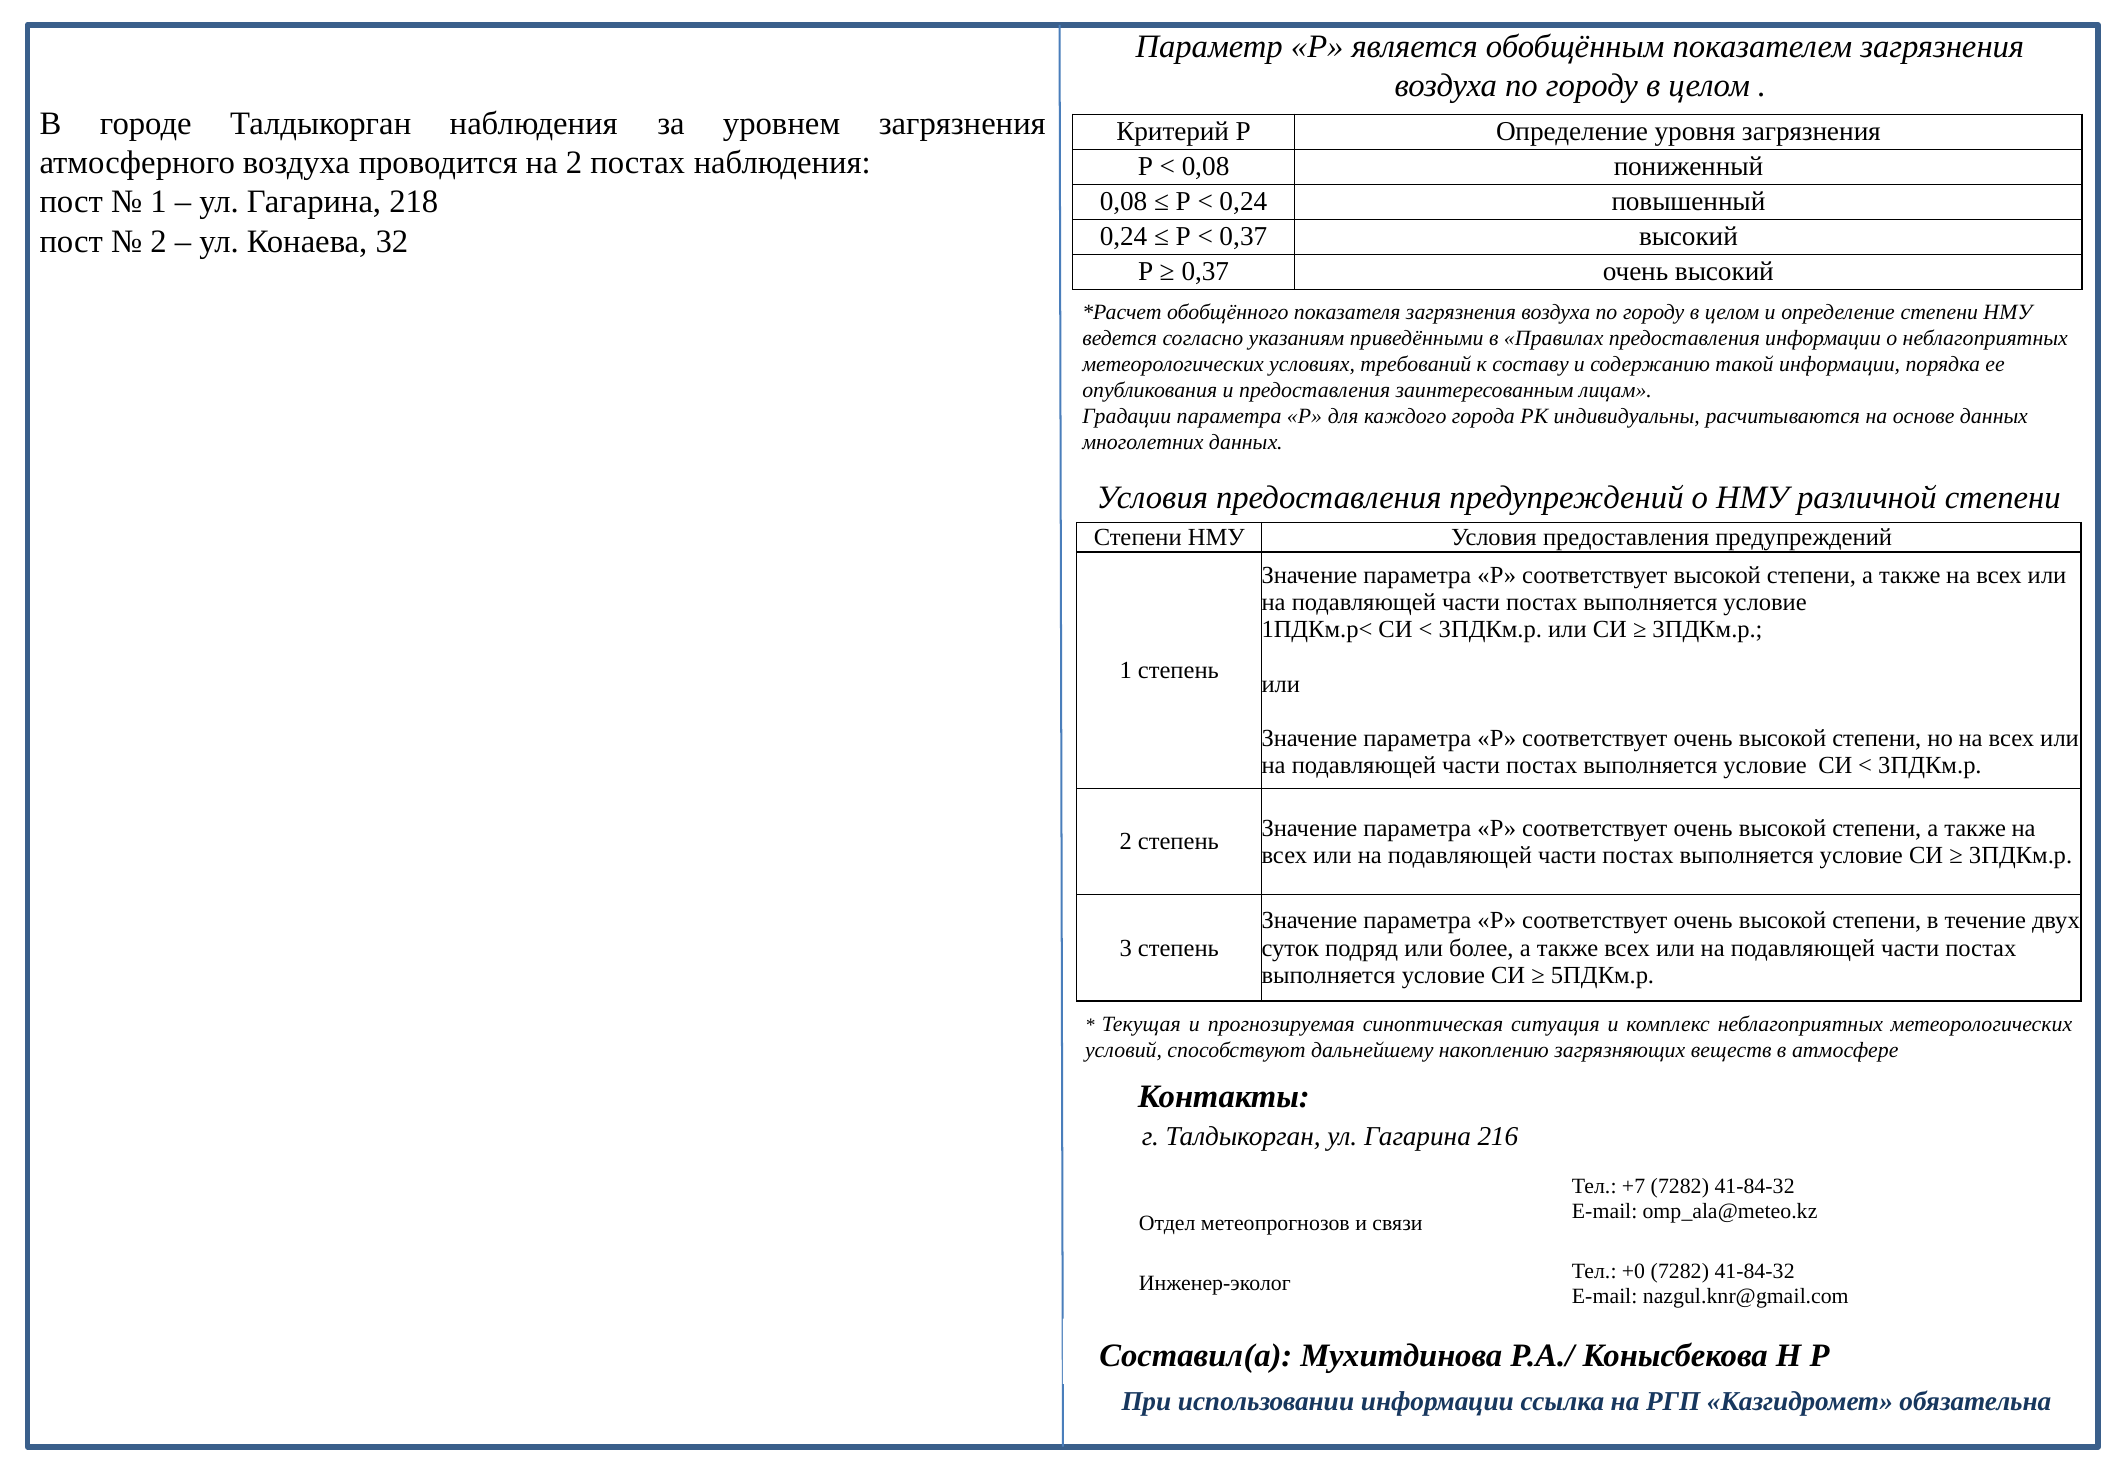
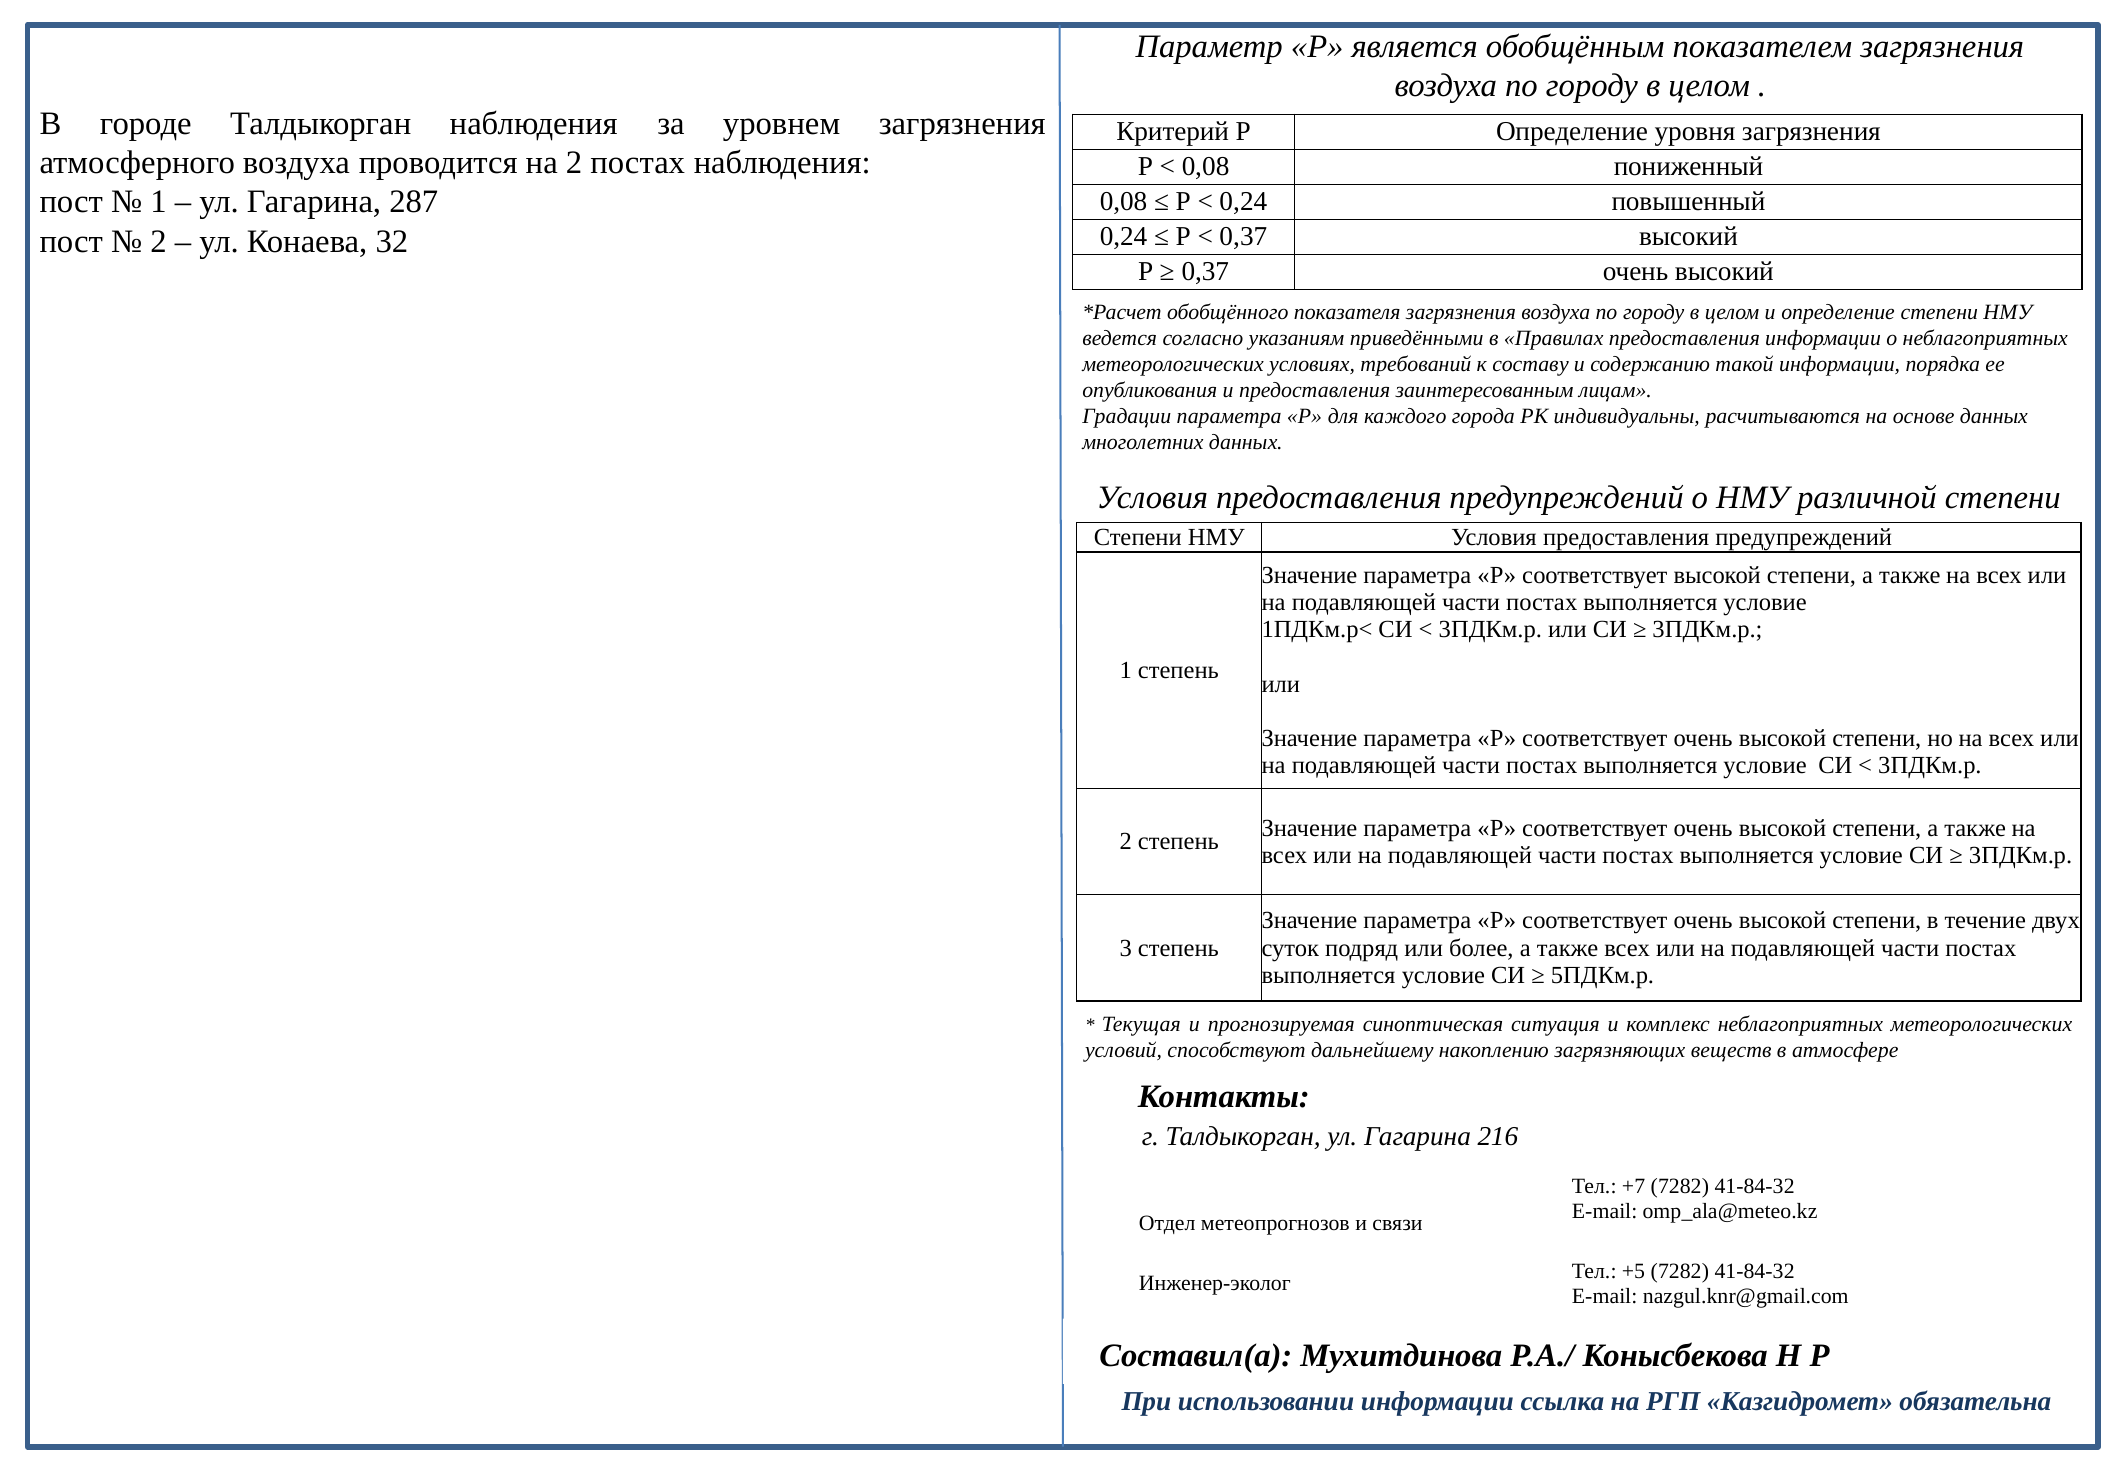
218: 218 -> 287
+0: +0 -> +5
